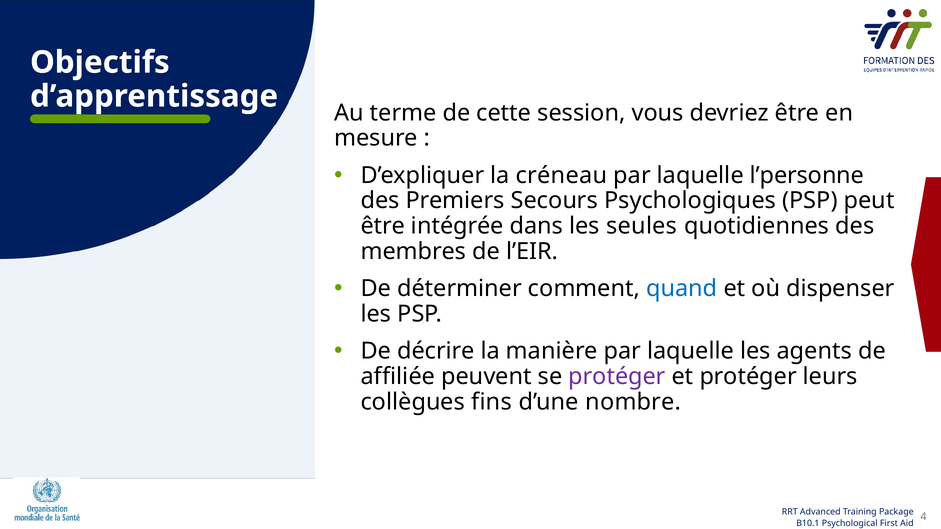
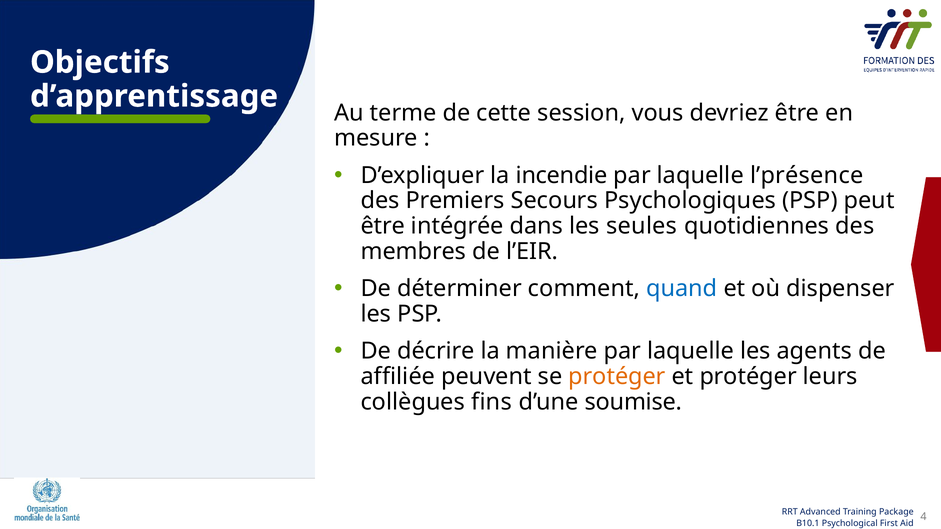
créneau: créneau -> incendie
l’personne: l’personne -> l’présence
protéger at (617, 377) colour: purple -> orange
nombre: nombre -> soumise
